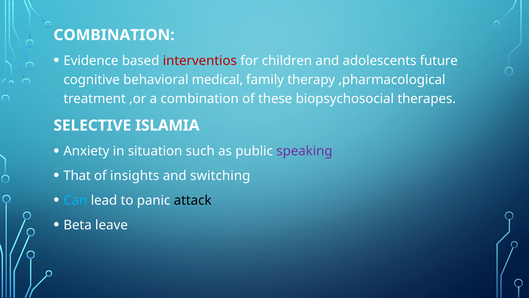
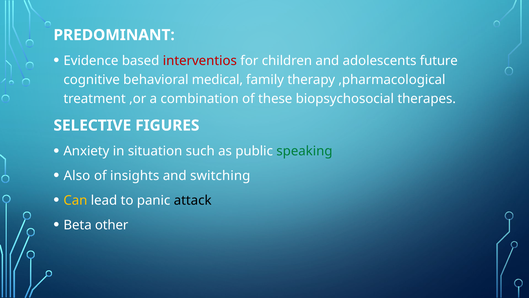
COMBINATION at (114, 35): COMBINATION -> PREDOMINANT
ISLAMIA: ISLAMIA -> FIGURES
speaking colour: purple -> green
That: That -> Also
Can colour: light blue -> yellow
leave: leave -> other
